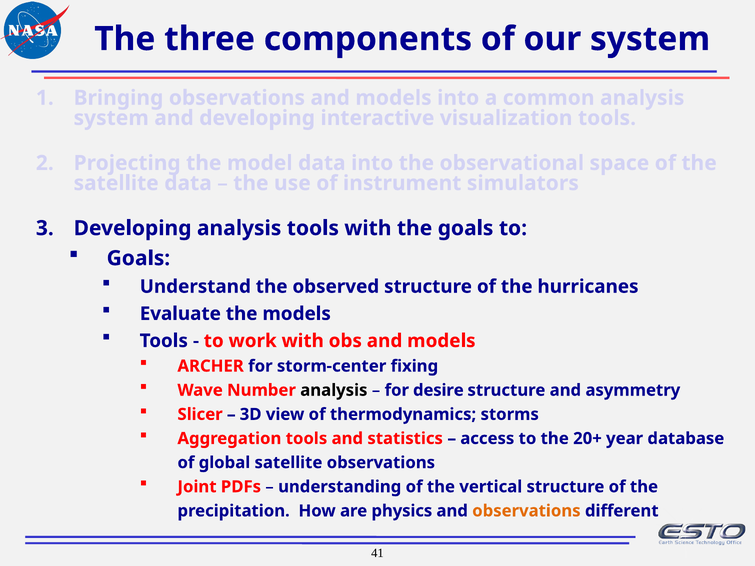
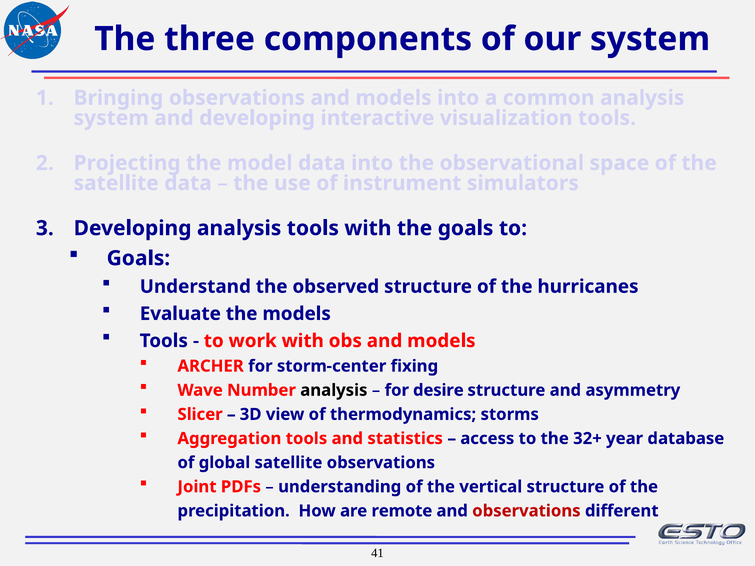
20+: 20+ -> 32+
physics: physics -> remote
observations at (526, 511) colour: orange -> red
